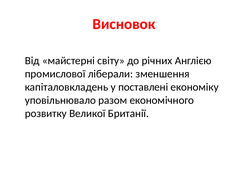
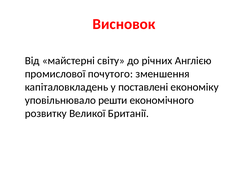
ліберали: ліберали -> почутого
разом: разом -> решти
